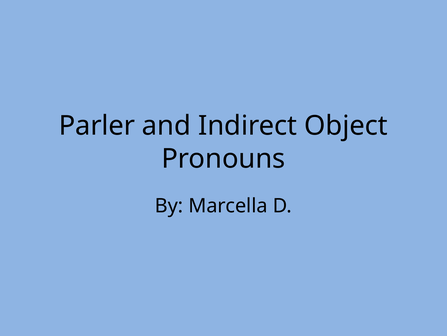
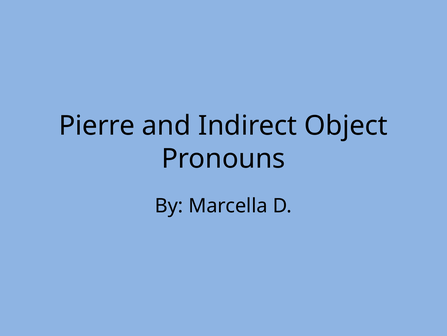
Parler: Parler -> Pierre
